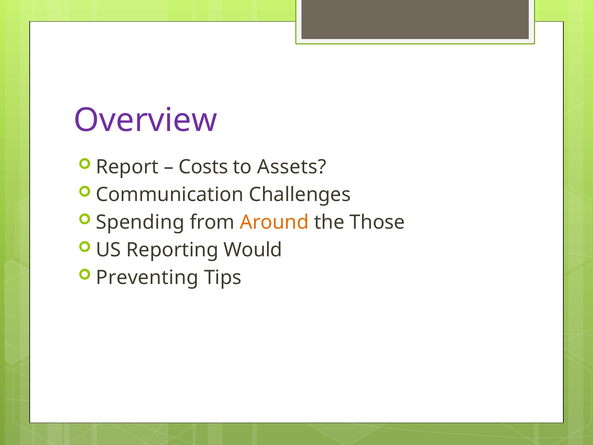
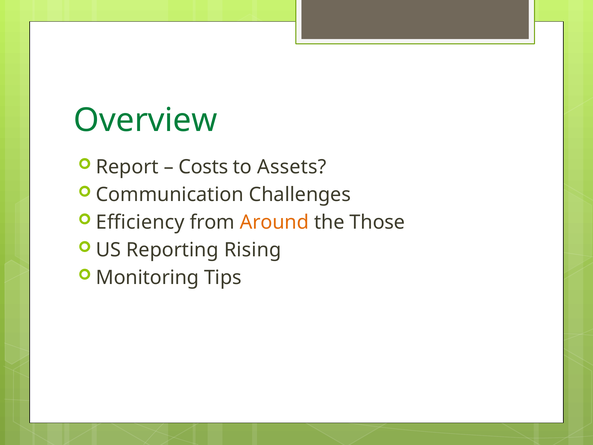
Overview colour: purple -> green
Spending: Spending -> Efficiency
Would: Would -> Rising
Preventing: Preventing -> Monitoring
